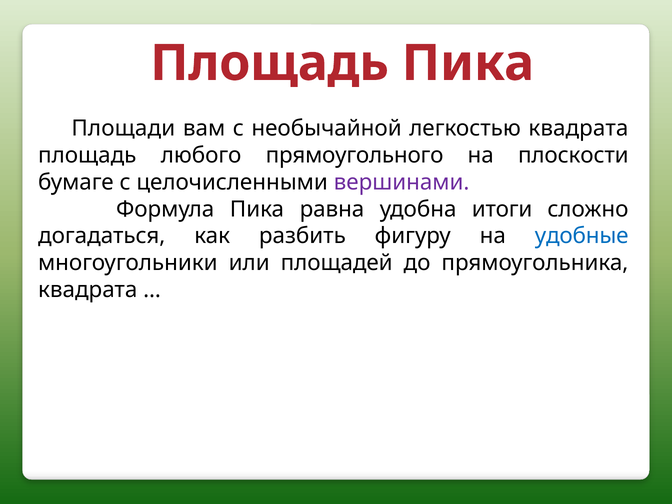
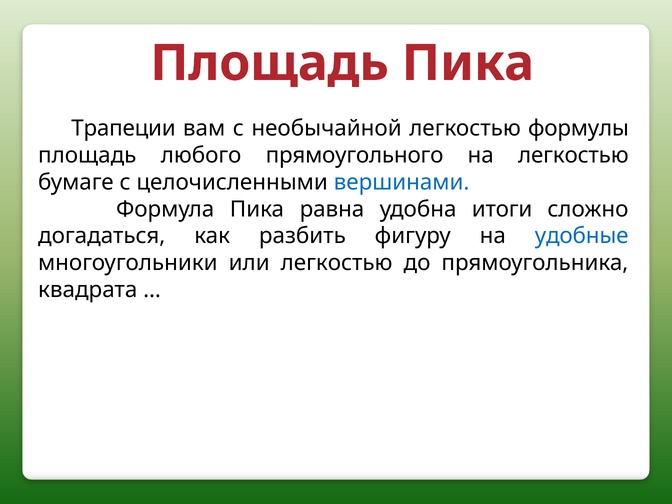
Площади: Площади -> Трапеции
легкостью квадрата: квадрата -> формулы
на плоскости: плоскости -> легкостью
вершинами colour: purple -> blue
или площадей: площадей -> легкостью
